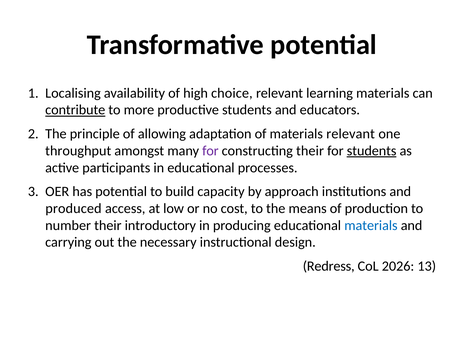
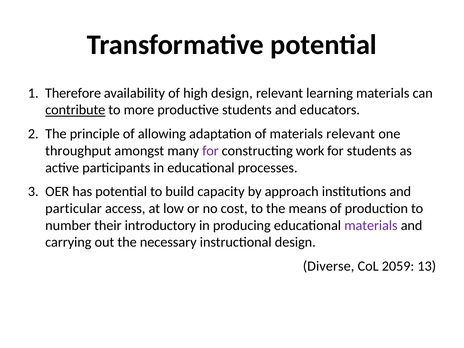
Localising: Localising -> Therefore
high choice: choice -> design
constructing their: their -> work
students at (372, 151) underline: present -> none
produced: produced -> particular
materials at (371, 225) colour: blue -> purple
Redress: Redress -> Diverse
2026: 2026 -> 2059
